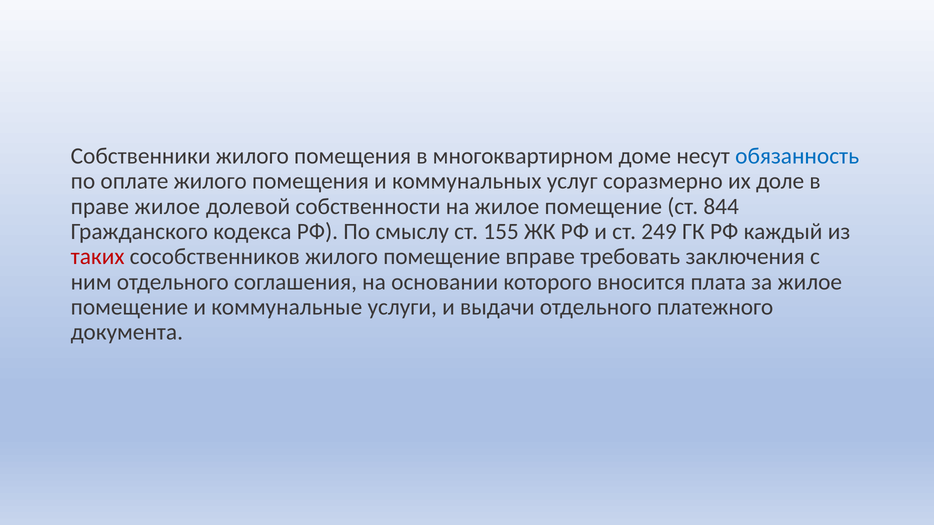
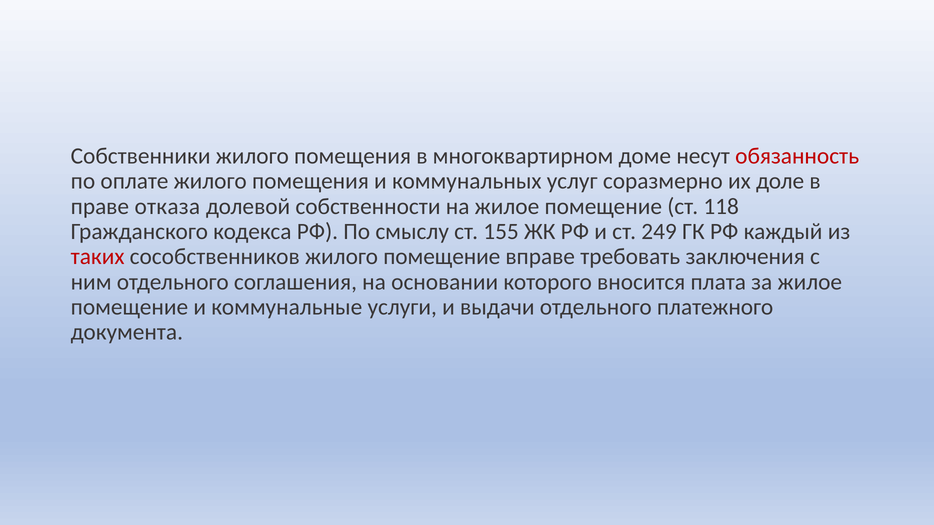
обязанность colour: blue -> red
праве жилое: жилое -> отказа
844: 844 -> 118
